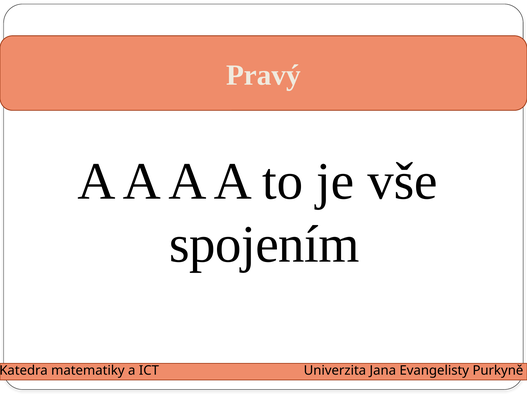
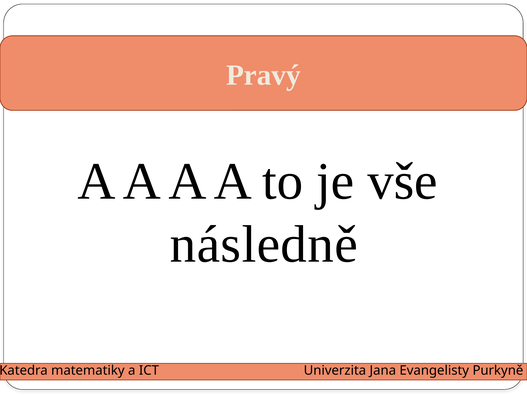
spojením: spojením -> následně
